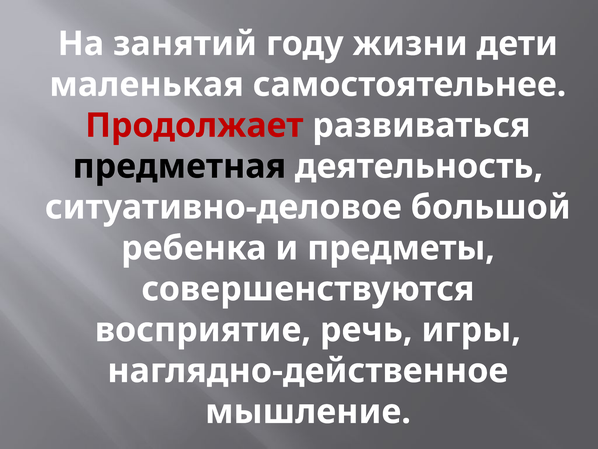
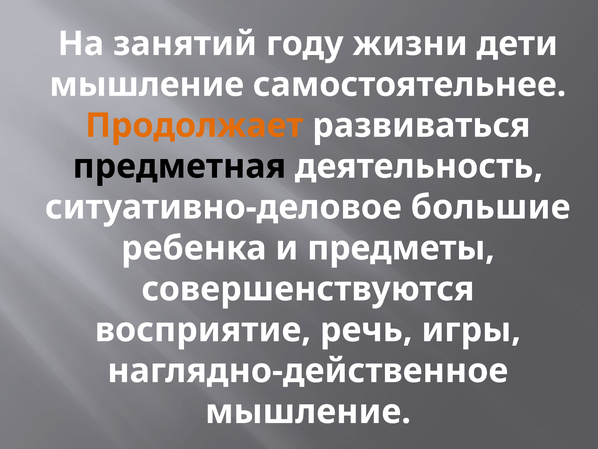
маленькая at (147, 85): маленькая -> мышление
Продолжает colour: red -> orange
большой: большой -> большие
